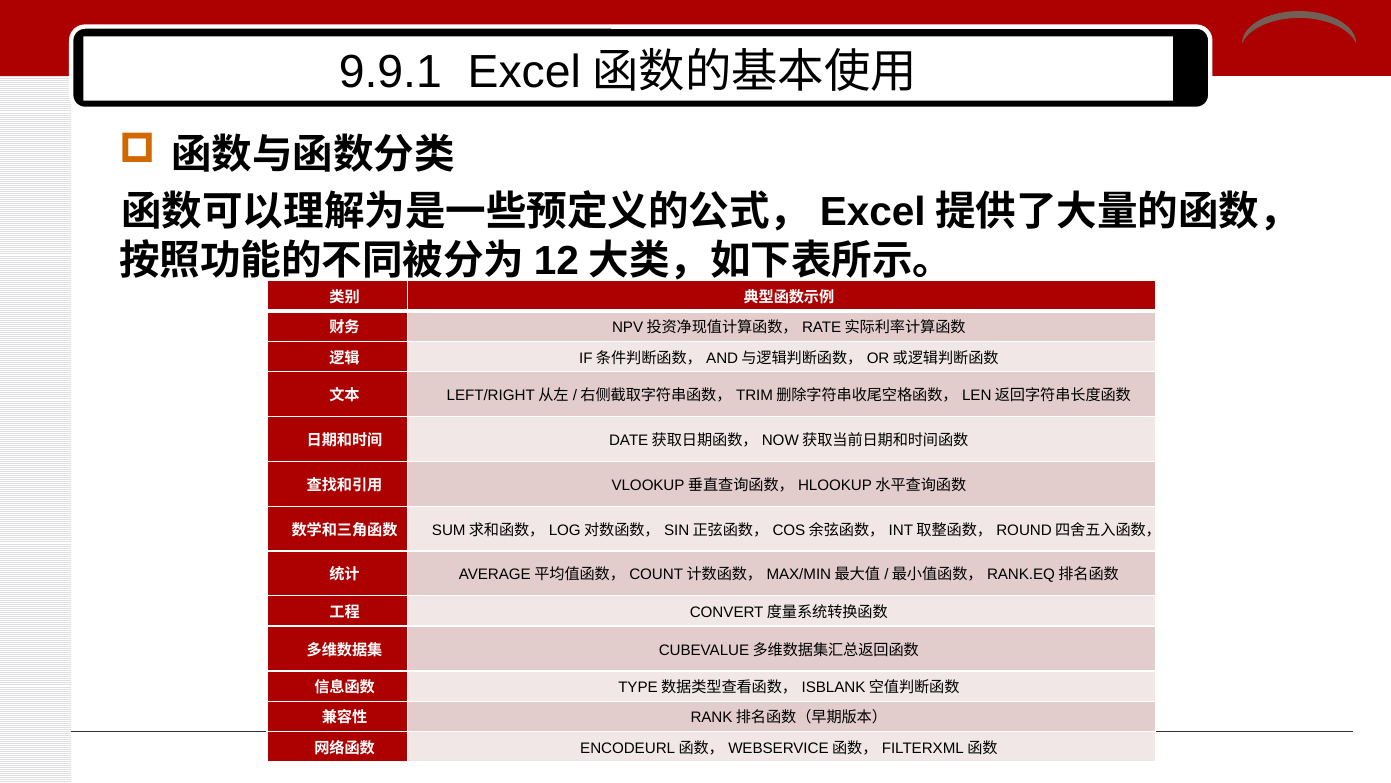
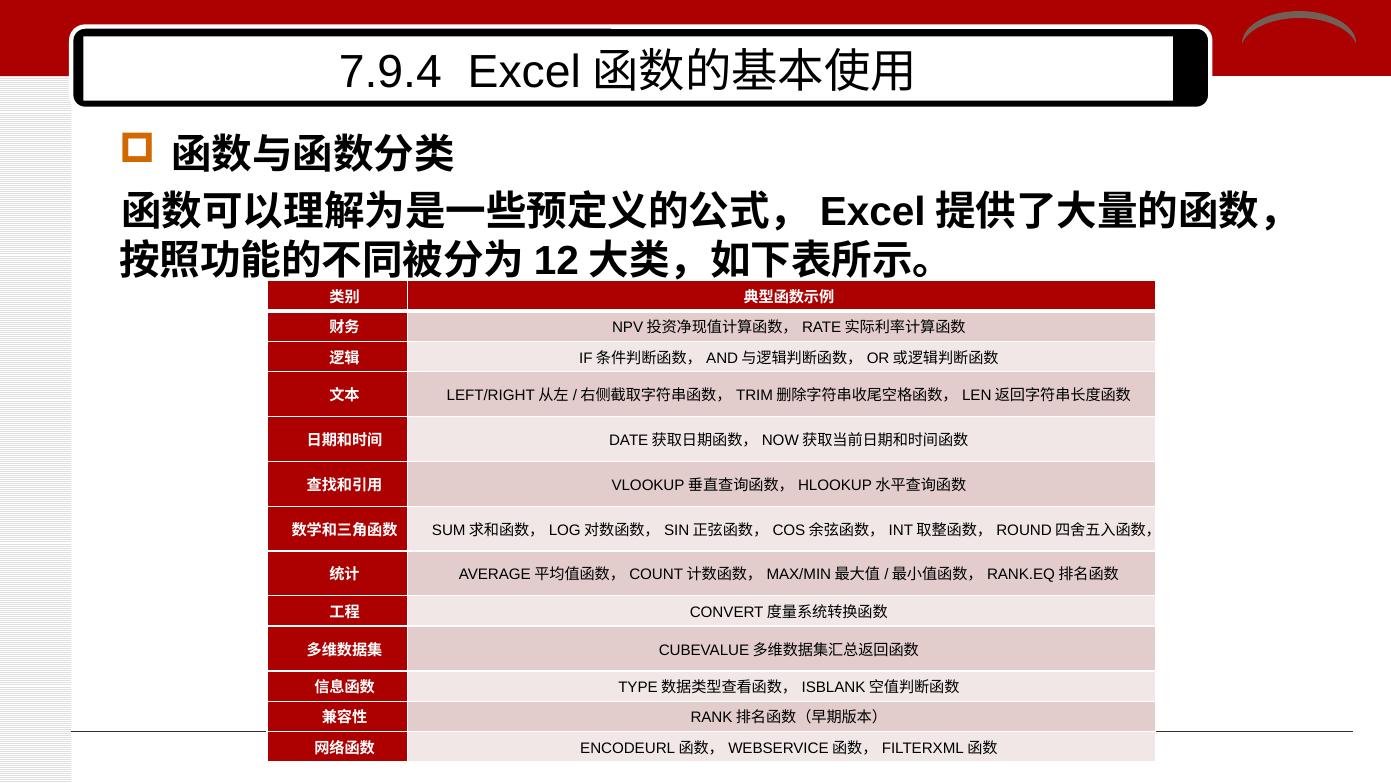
9.9.1: 9.9.1 -> 7.9.4
